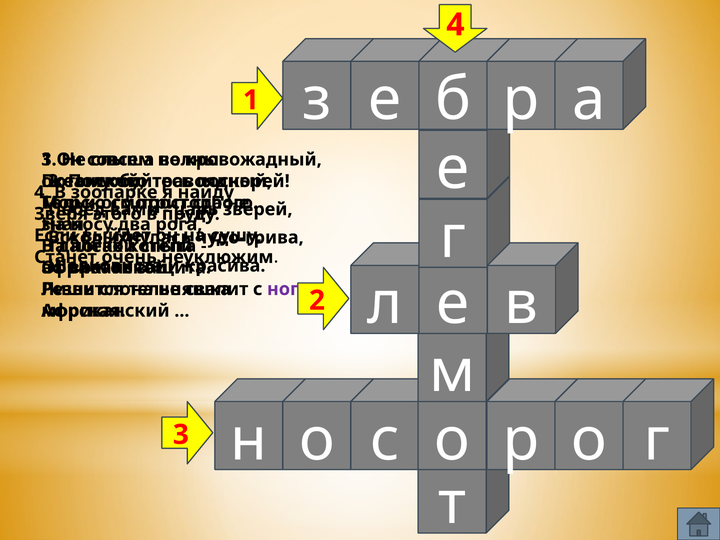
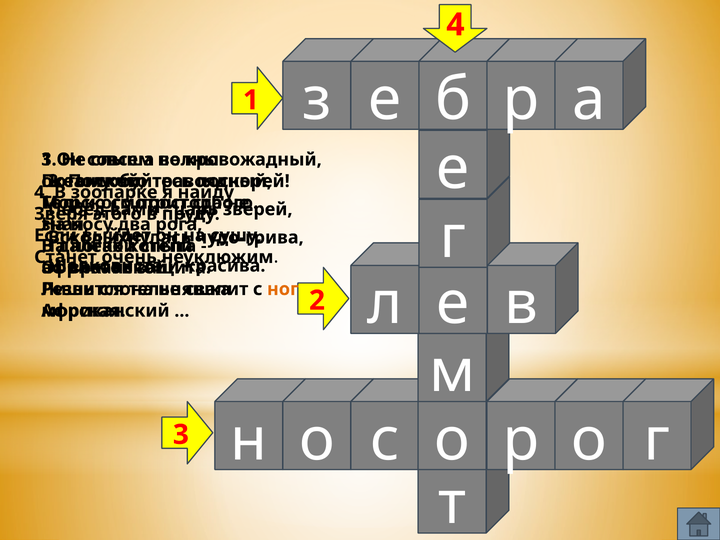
ног colour: purple -> orange
